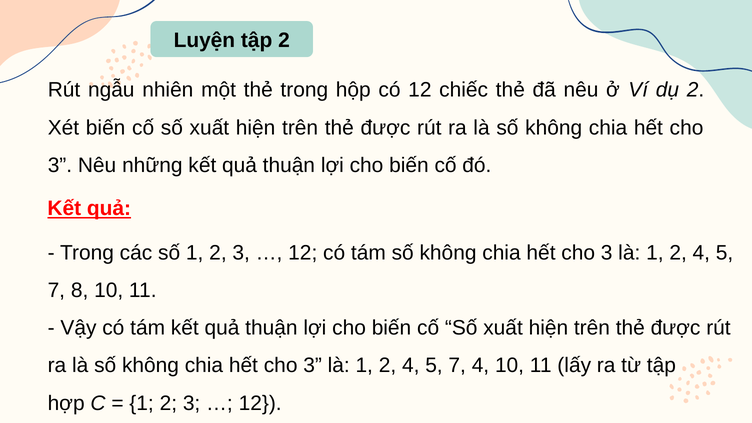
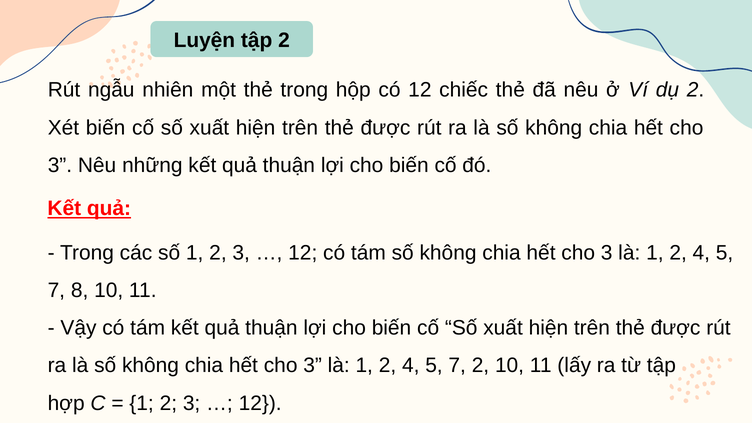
7 4: 4 -> 2
